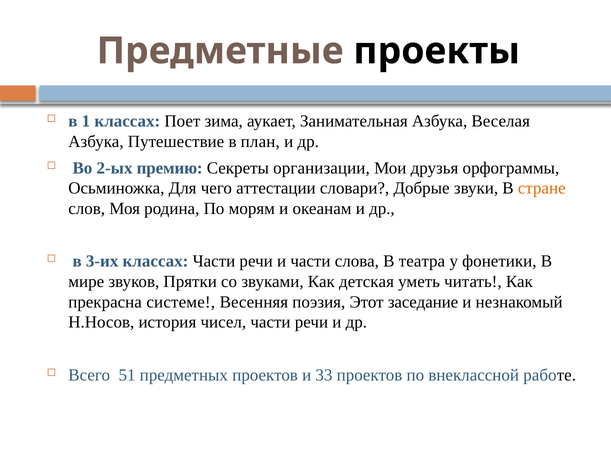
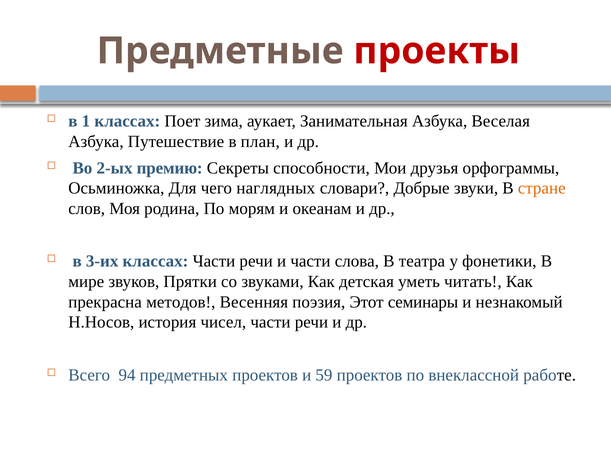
проекты colour: black -> red
организации: организации -> способности
аттестации: аттестации -> наглядных
системе: системе -> методов
заседание: заседание -> семинары
51: 51 -> 94
33: 33 -> 59
